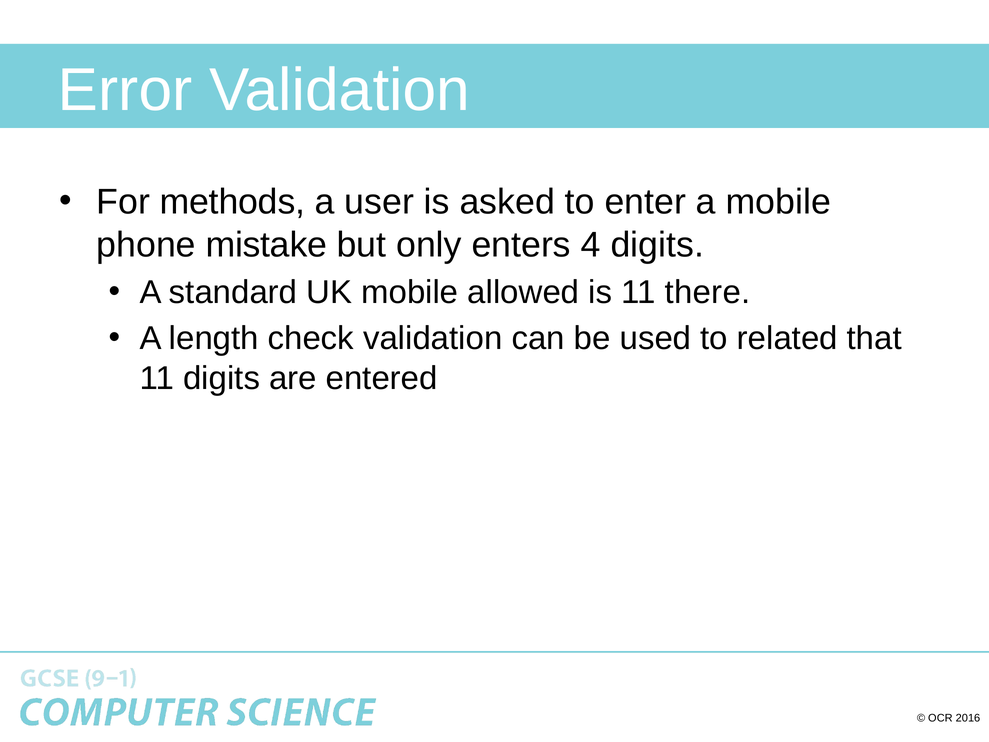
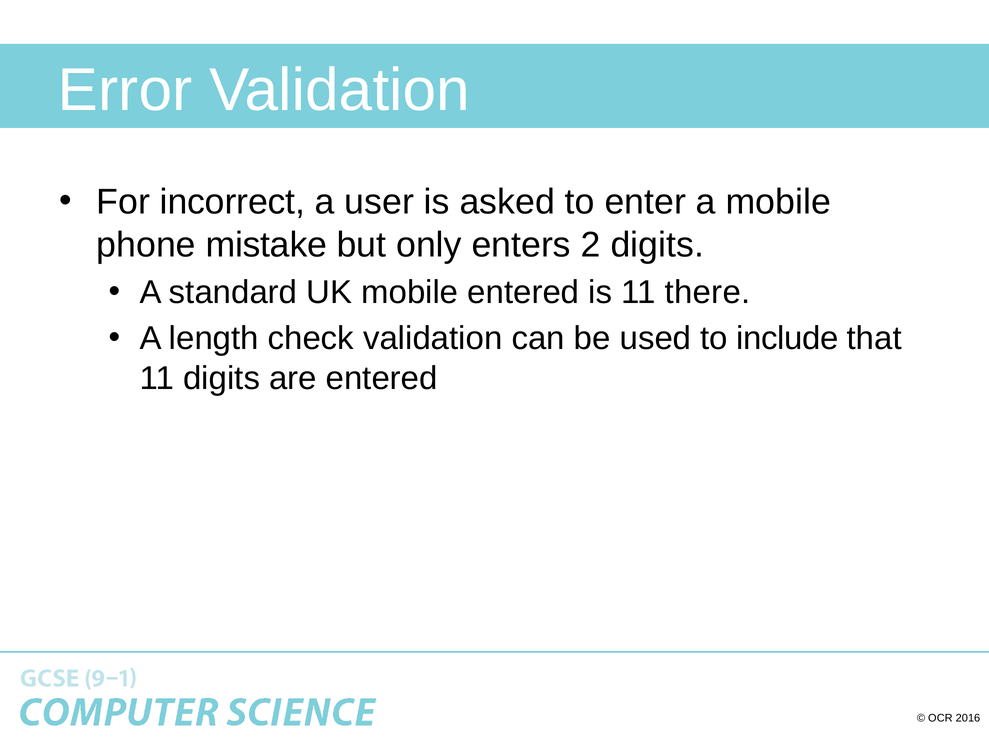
methods: methods -> incorrect
4: 4 -> 2
mobile allowed: allowed -> entered
related: related -> include
